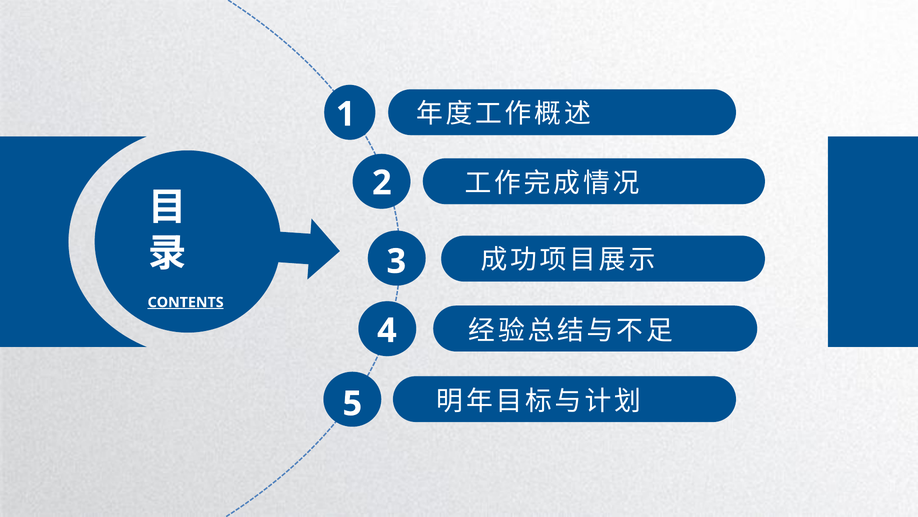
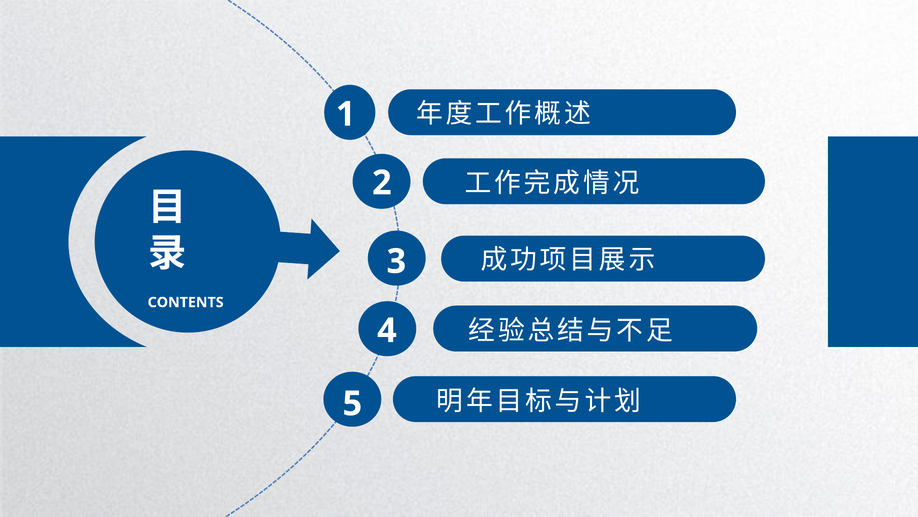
CONTENTS underline: present -> none
